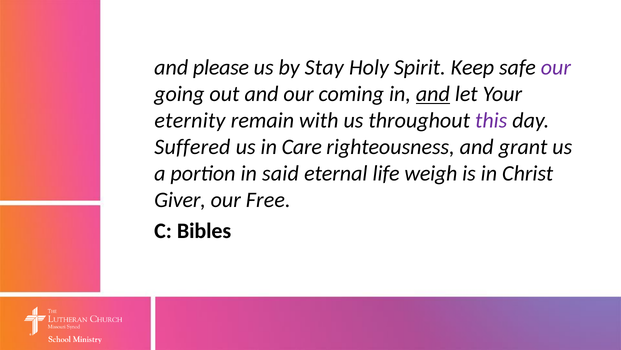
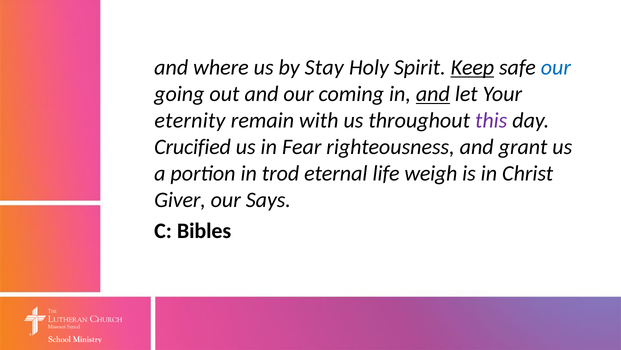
please: please -> where
Keep underline: none -> present
our at (556, 67) colour: purple -> blue
Suffered: Suffered -> Crucified
Care: Care -> Fear
said: said -> trod
Free: Free -> Says
